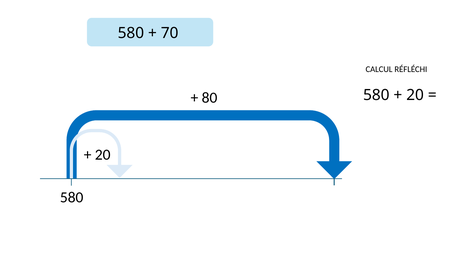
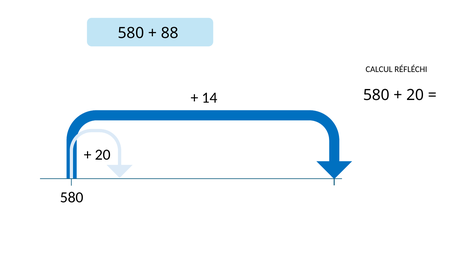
70: 70 -> 88
80: 80 -> 14
